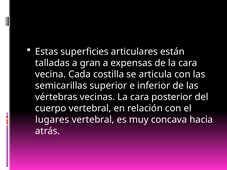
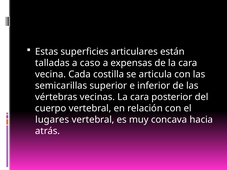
gran: gran -> caso
